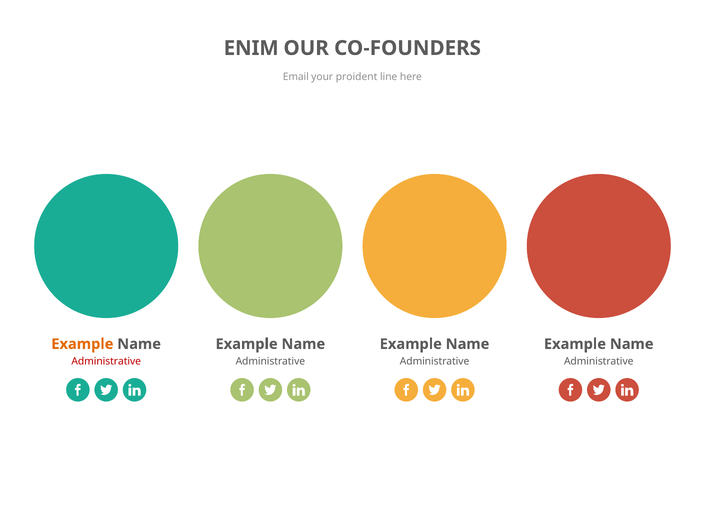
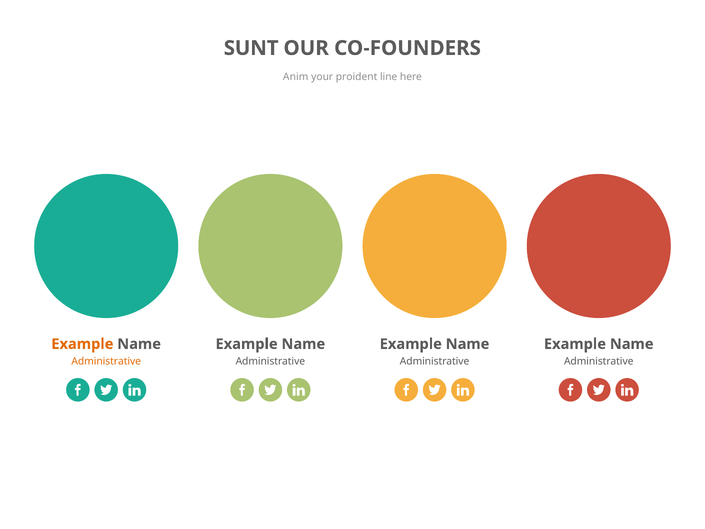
ENIM: ENIM -> SUNT
Email: Email -> Anim
Administrative at (106, 361) colour: red -> orange
